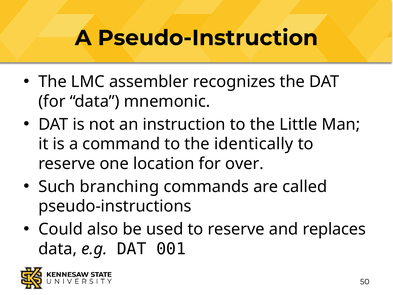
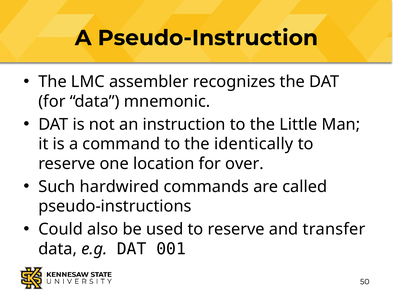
branching: branching -> hardwired
replaces: replaces -> transfer
